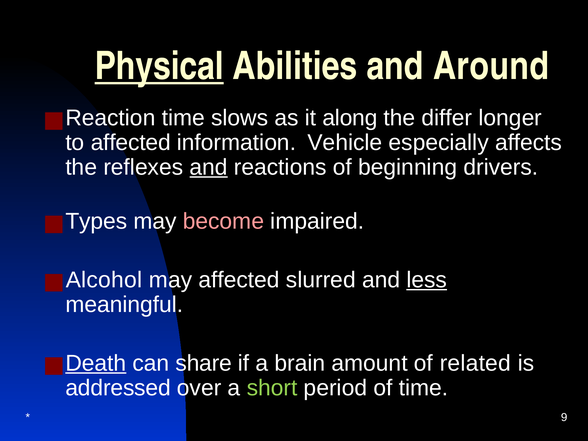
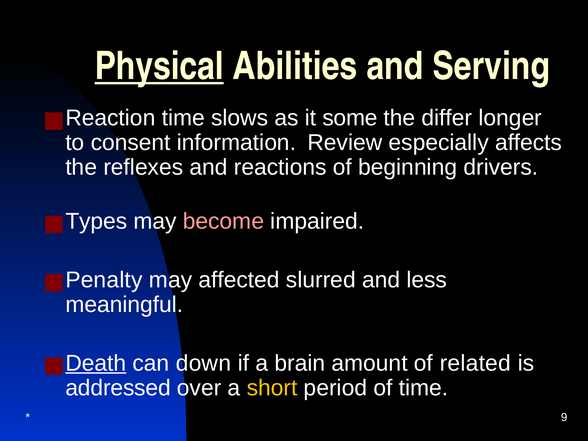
Around: Around -> Serving
along: along -> some
to affected: affected -> consent
Vehicle: Vehicle -> Review
and at (209, 167) underline: present -> none
Alcohol: Alcohol -> Penalty
less underline: present -> none
share: share -> down
short colour: light green -> yellow
